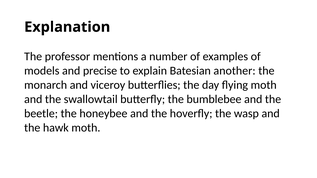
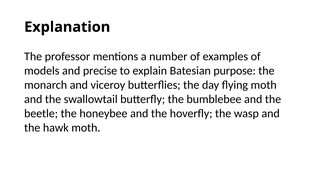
another: another -> purpose
